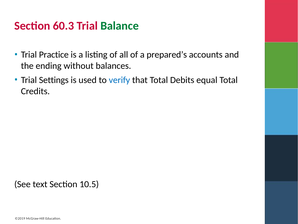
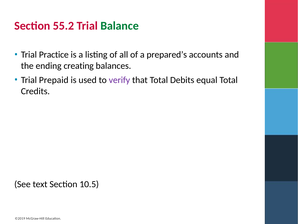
60.3: 60.3 -> 55.2
without: without -> creating
Settings: Settings -> Prepaid
verify colour: blue -> purple
